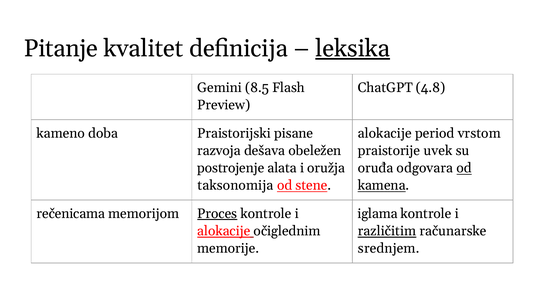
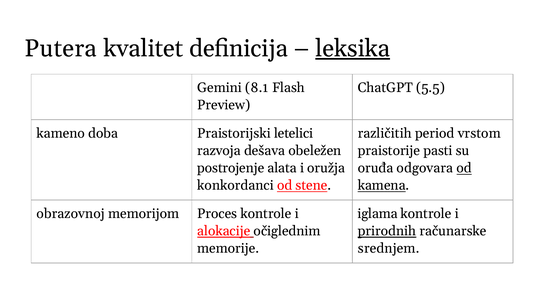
Pitanje: Pitanje -> Putera
8.5: 8.5 -> 8.1
4.8: 4.8 -> 5.5
pisane: pisane -> letelici
alokacije at (385, 133): alokacije -> različitih
uvek: uvek -> pasti
taksonomija: taksonomija -> konkordanci
rečenicama: rečenicama -> obrazovnoj
Proces underline: present -> none
različitim: različitim -> prirodnih
